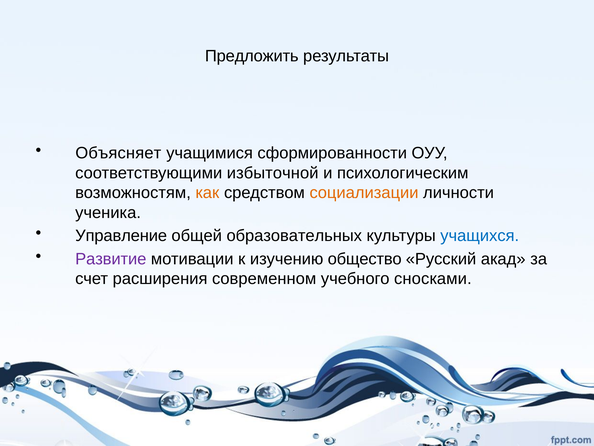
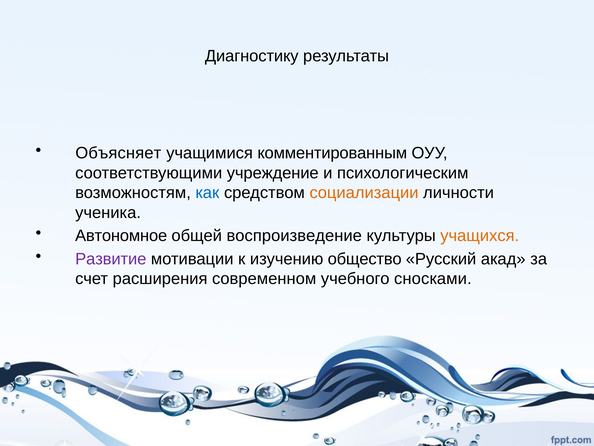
Предложить: Предложить -> Диагностику
сформированности: сформированности -> комментированным
избыточной: избыточной -> учреждение
как colour: orange -> blue
Управление: Управление -> Автономное
образовательных: образовательных -> воспроизведение
учащихся colour: blue -> orange
